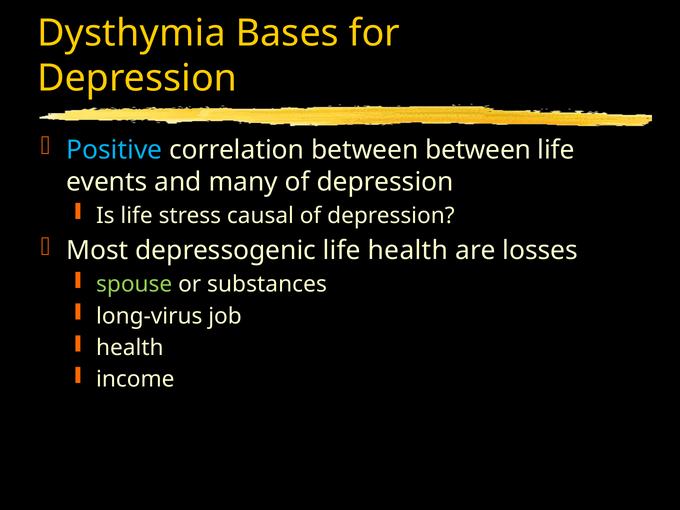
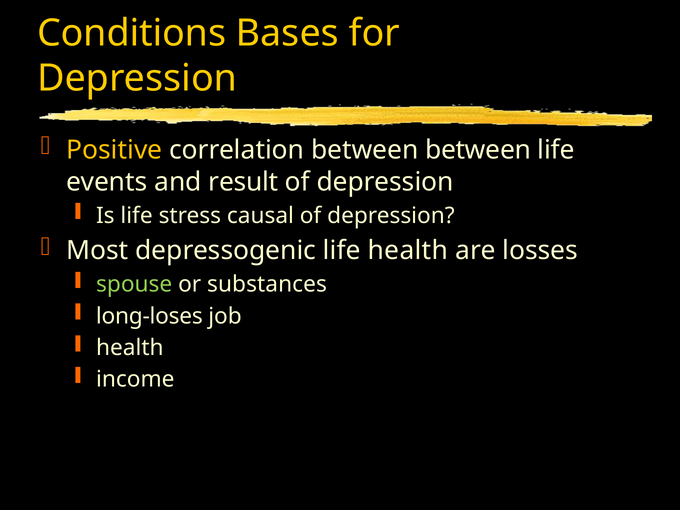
Dysthymia: Dysthymia -> Conditions
Positive colour: light blue -> yellow
many: many -> result
long-virus: long-virus -> long-loses
